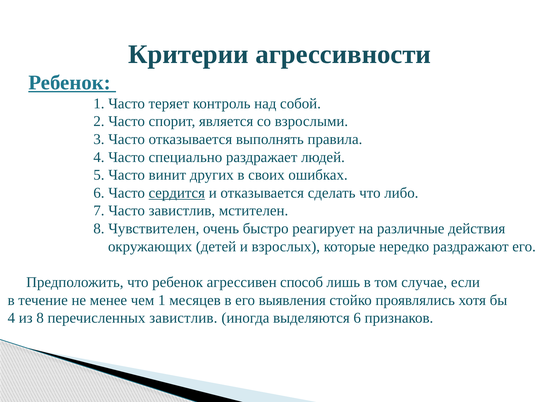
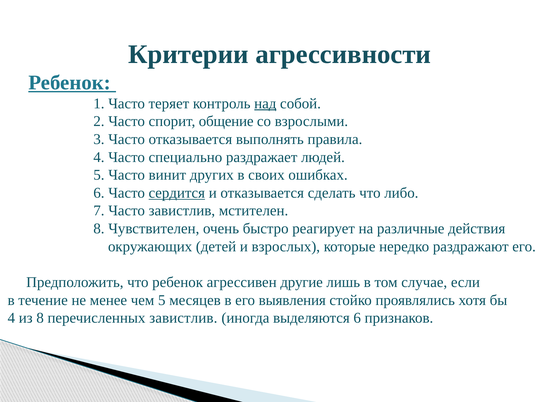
над underline: none -> present
является: является -> общение
способ: способ -> другие
чем 1: 1 -> 5
